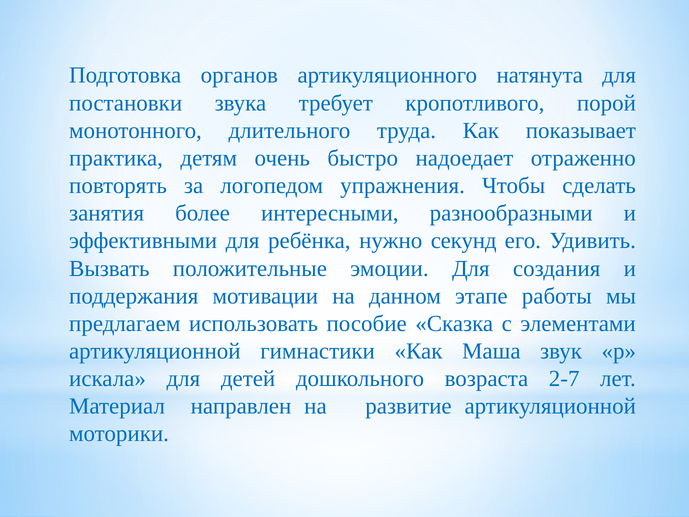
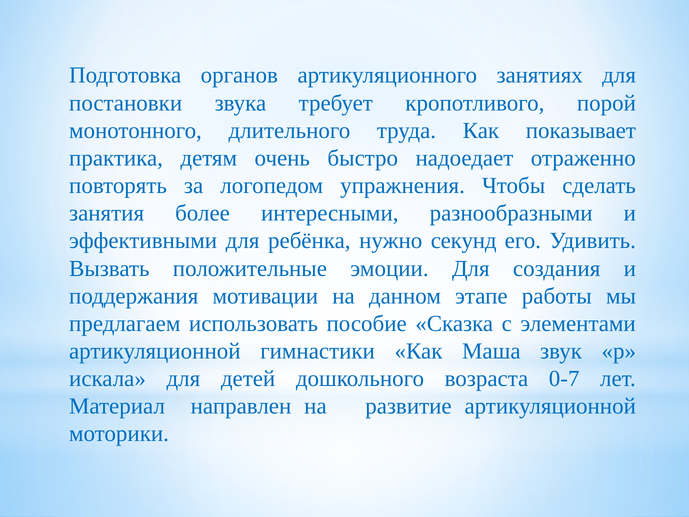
натянута: натянута -> занятиях
2-7: 2-7 -> 0-7
